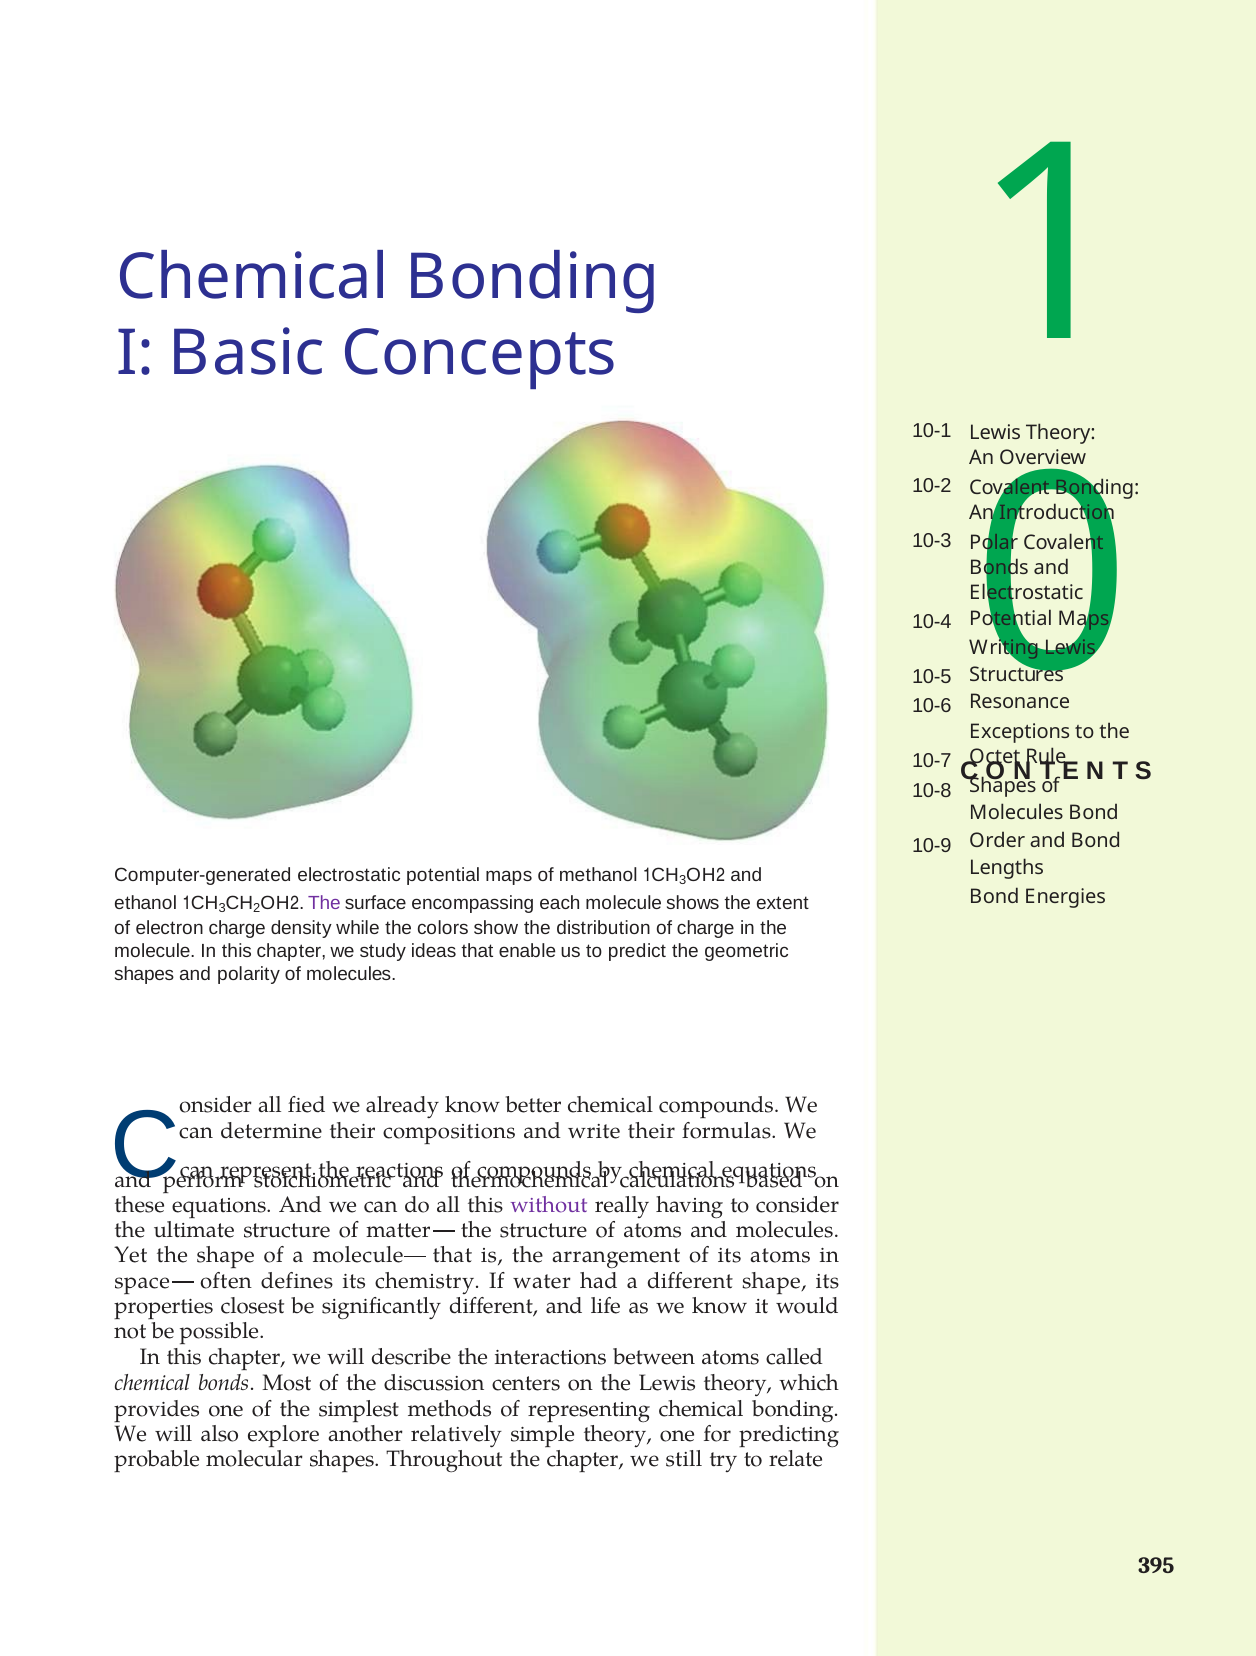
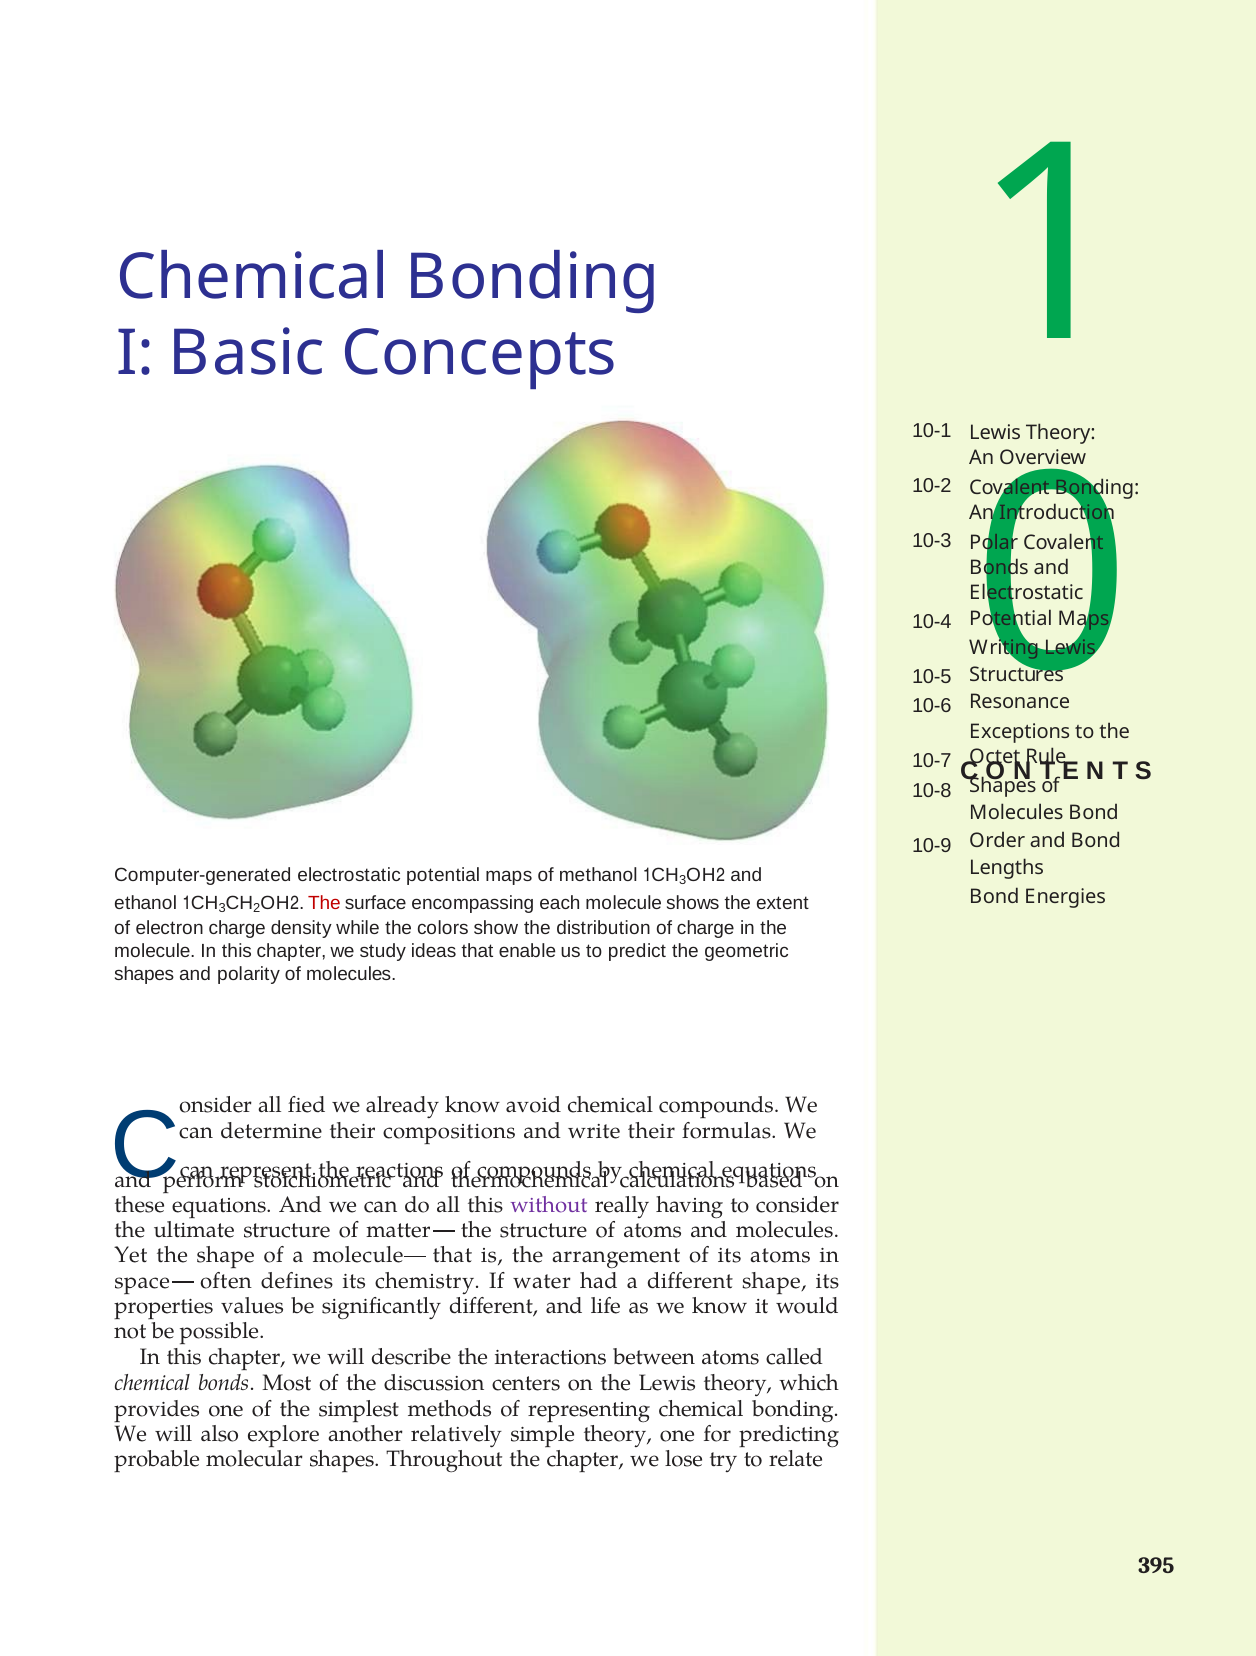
The at (324, 903) colour: purple -> red
better: better -> avoid
closest: closest -> values
still: still -> lose
